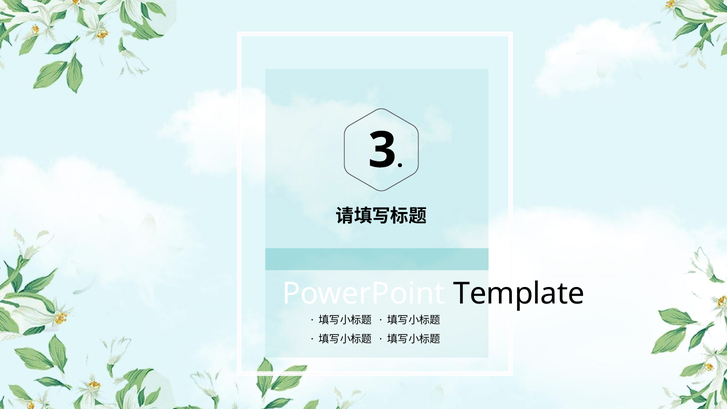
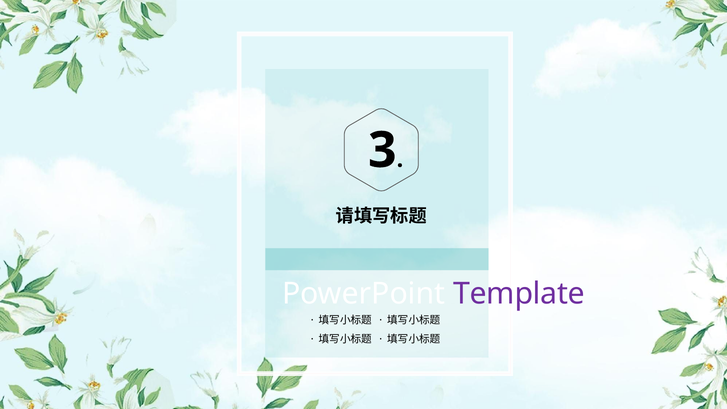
Template colour: black -> purple
